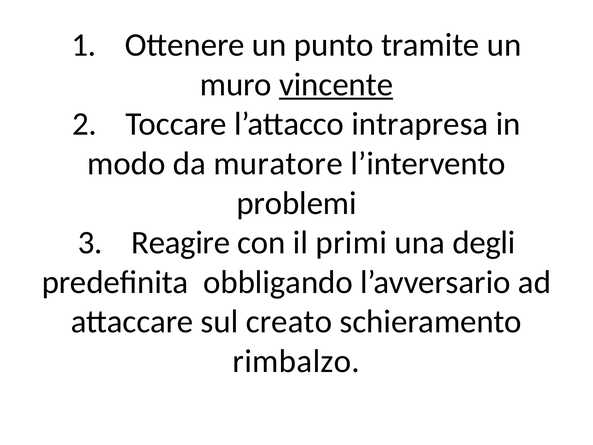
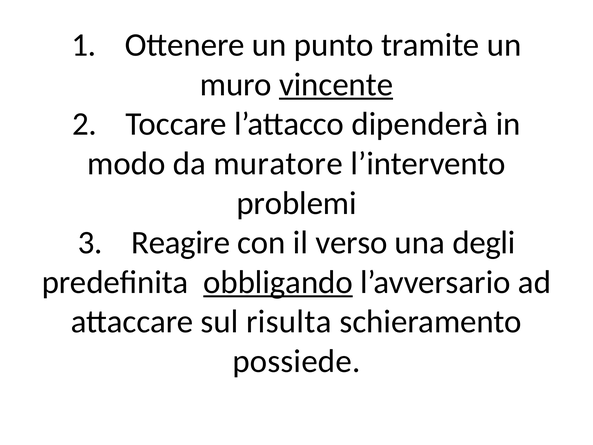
intrapresa: intrapresa -> dipenderà
primi: primi -> verso
obbligando underline: none -> present
creato: creato -> risulta
rimbalzo: rimbalzo -> possiede
